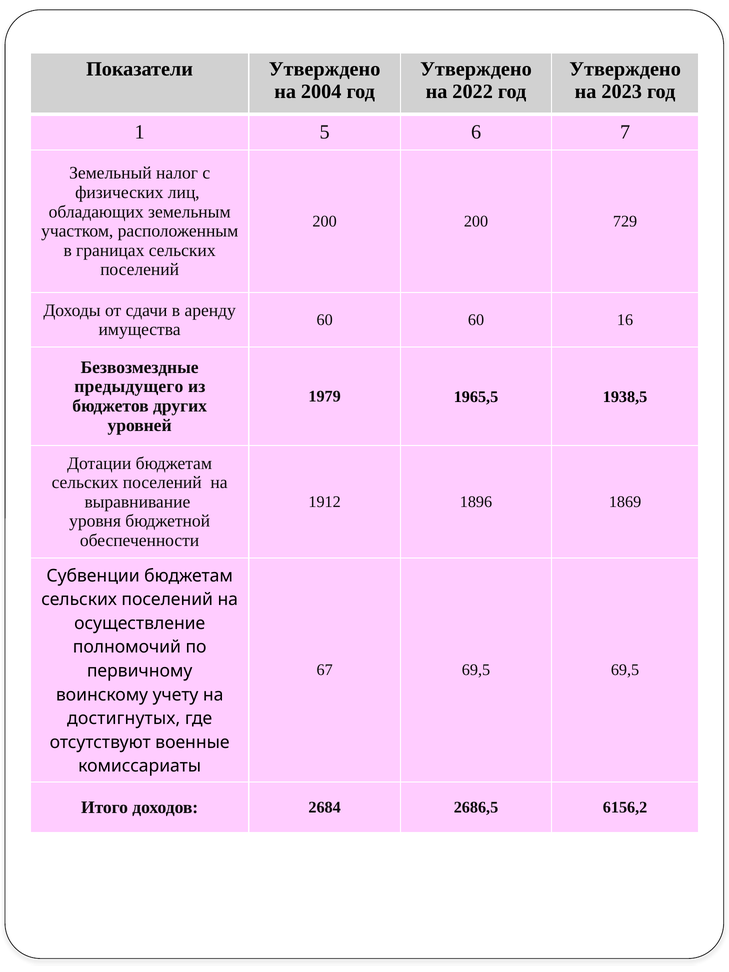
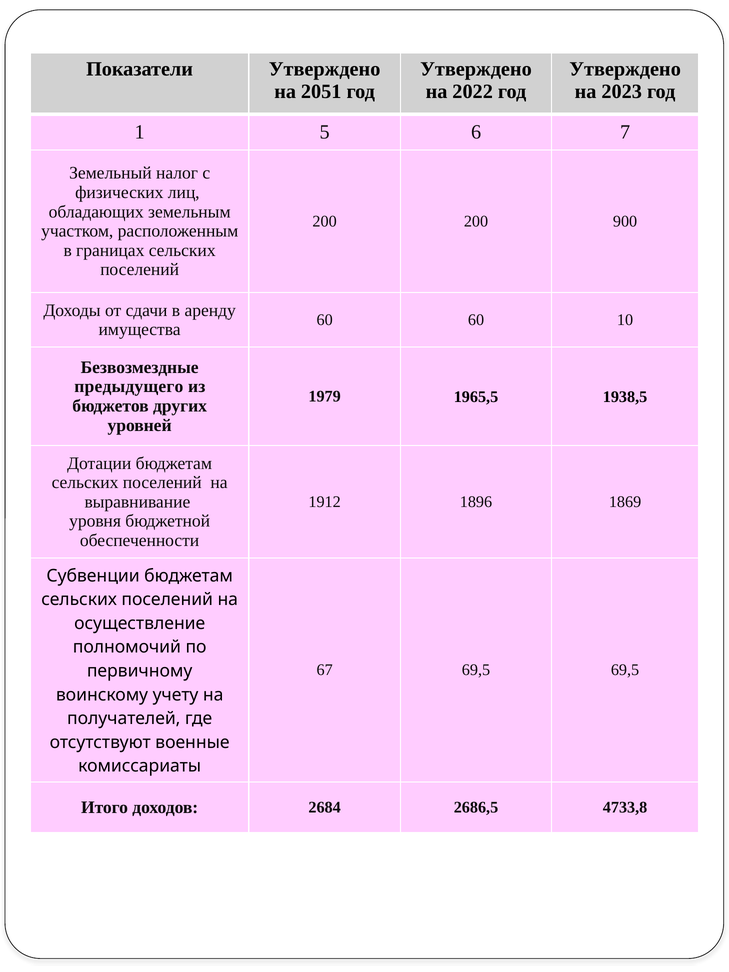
2004: 2004 -> 2051
729: 729 -> 900
16: 16 -> 10
достигнутых: достигнутых -> получателей
6156,2: 6156,2 -> 4733,8
